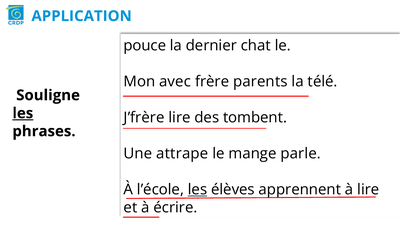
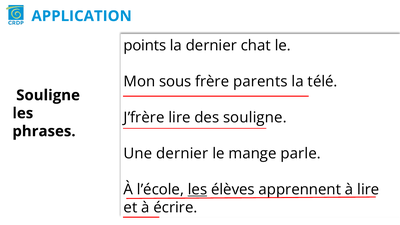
pouce: pouce -> points
avec: avec -> sous
les at (23, 113) underline: present -> none
des tombent: tombent -> souligne
Une attrape: attrape -> dernier
